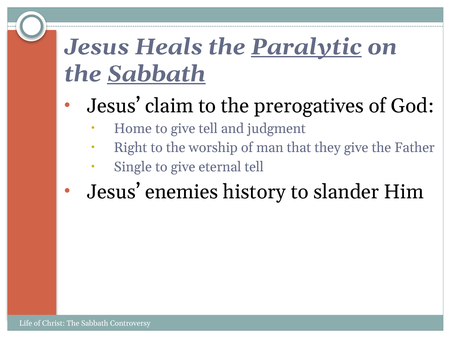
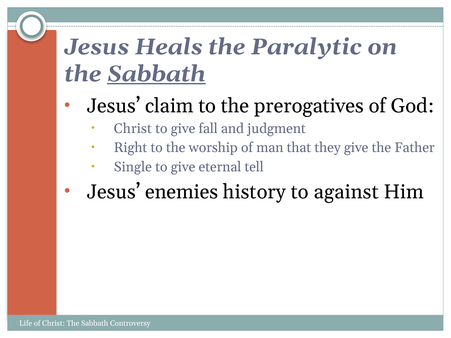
Paralytic underline: present -> none
Home at (133, 129): Home -> Christ
give tell: tell -> fall
slander: slander -> against
